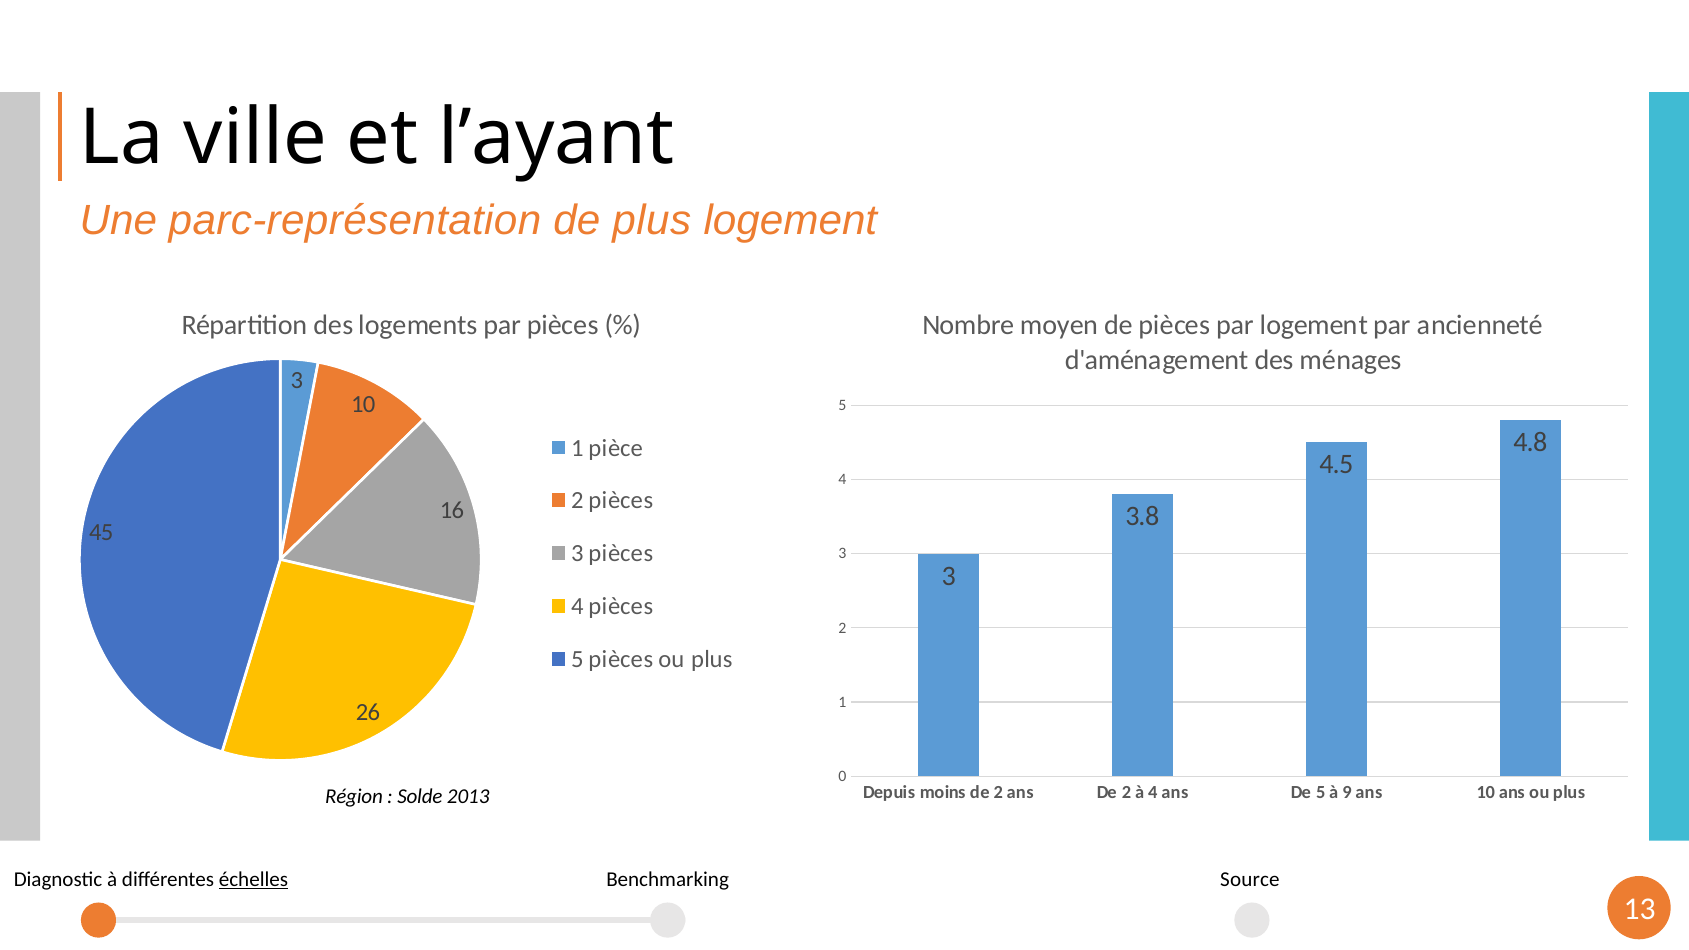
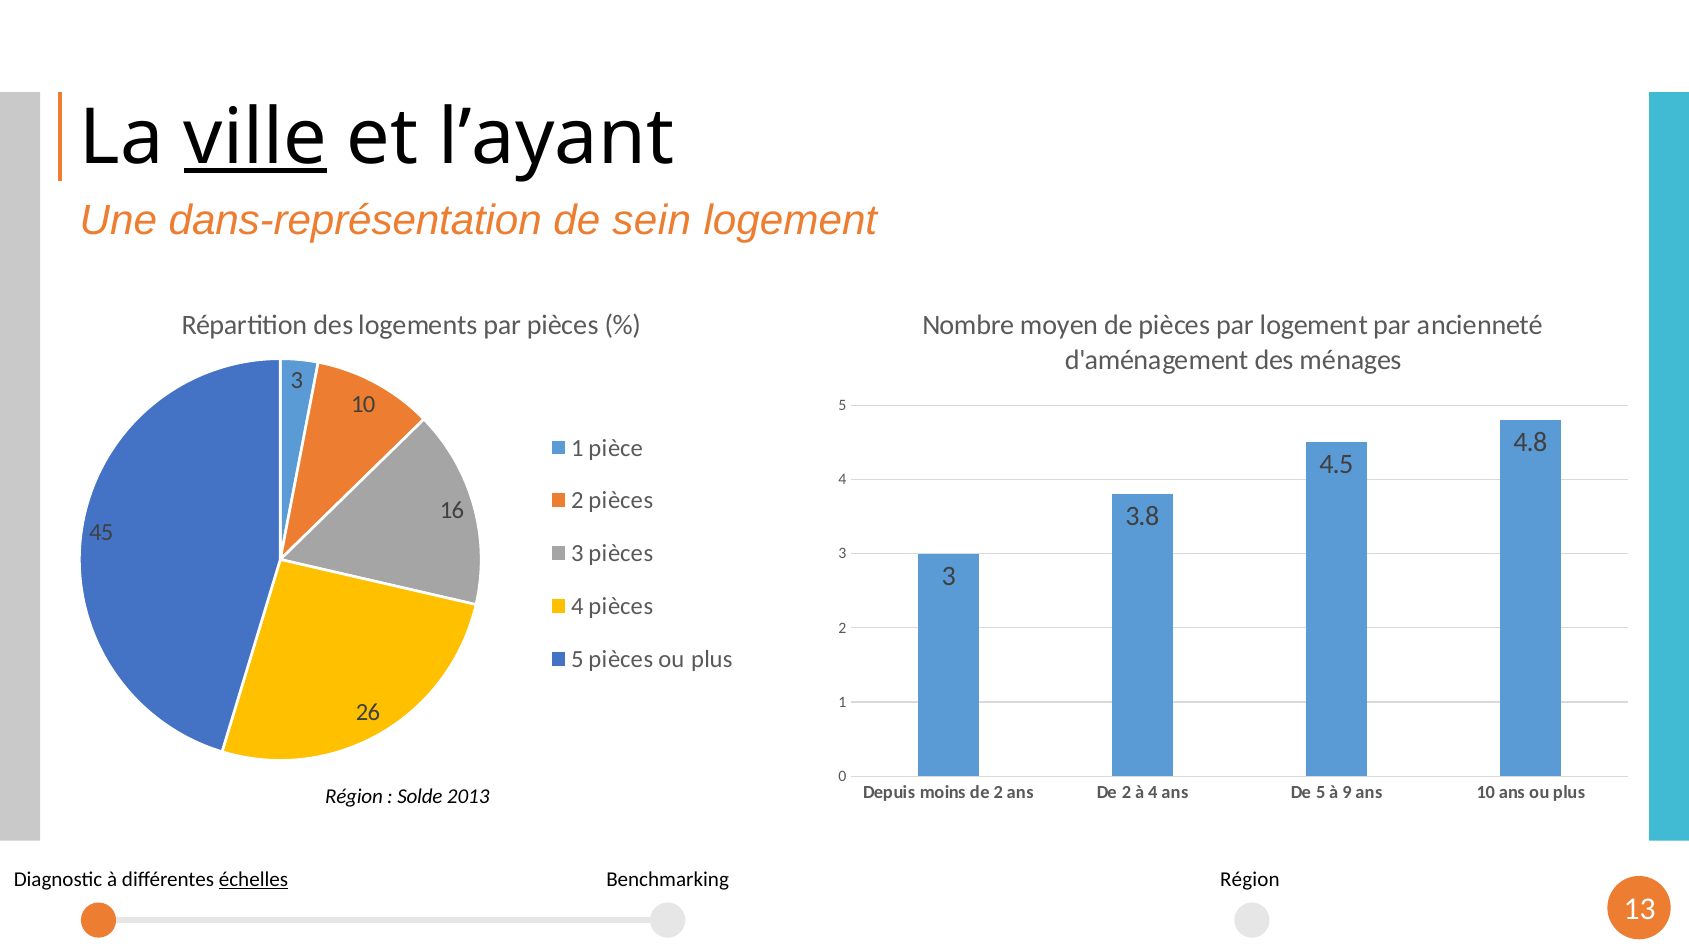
ville underline: none -> present
parc-représentation: parc-représentation -> dans-représentation
de plus: plus -> sein
Benchmarking Source: Source -> Région
